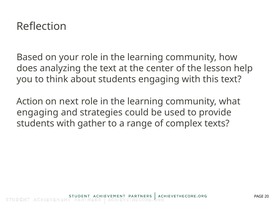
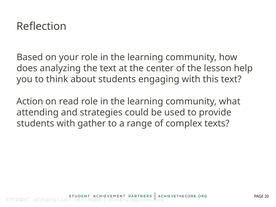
next: next -> read
engaging at (38, 112): engaging -> attending
